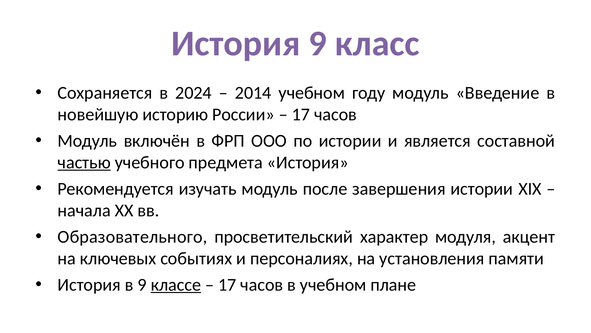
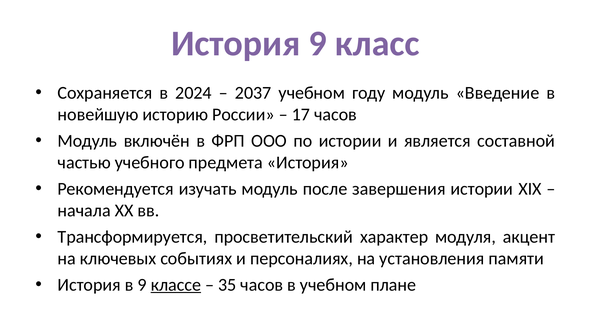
2014: 2014 -> 2037
частью underline: present -> none
Образовательного: Образовательного -> Трансформируется
17 at (227, 284): 17 -> 35
